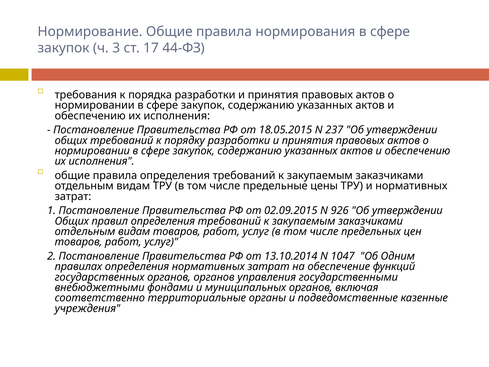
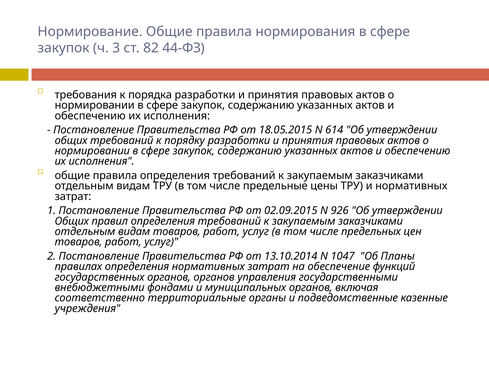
17: 17 -> 82
237: 237 -> 614
Одним: Одним -> Планы
